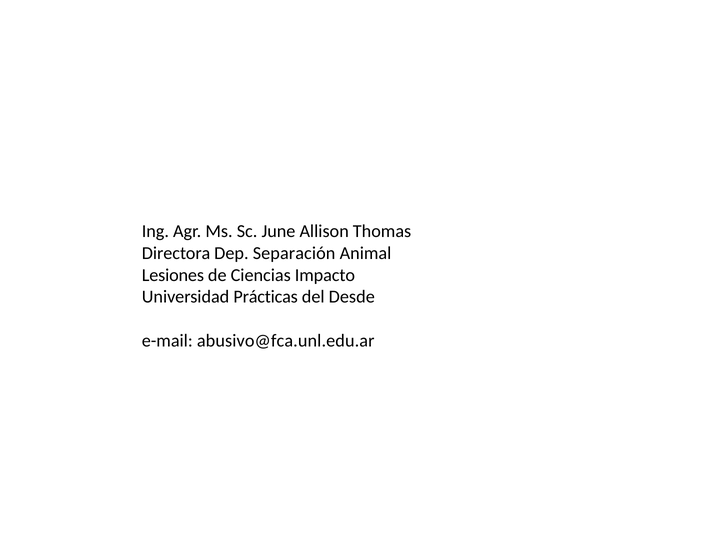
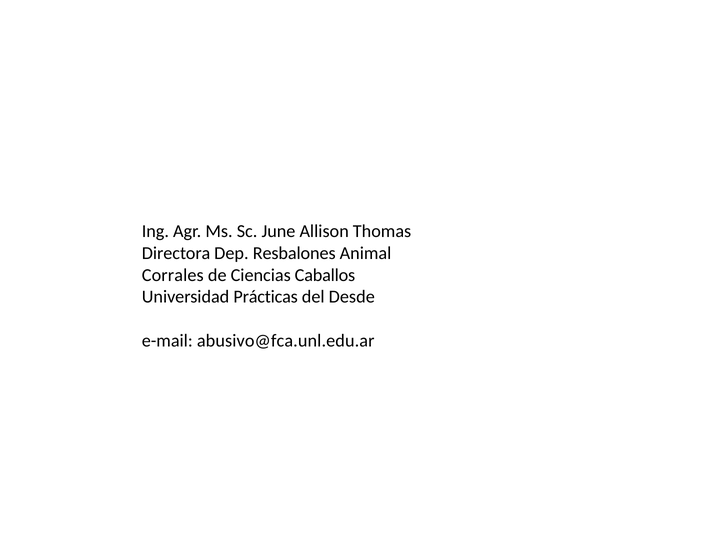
Separación: Separación -> Resbalones
Lesiones: Lesiones -> Corrales
Impacto: Impacto -> Caballos
